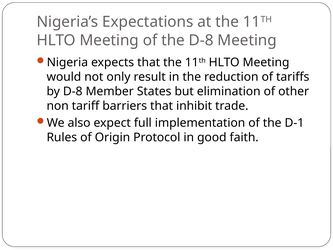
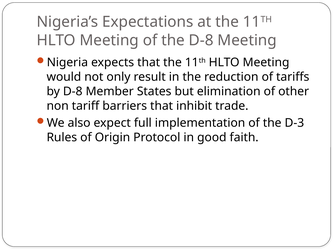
D-1: D-1 -> D-3
